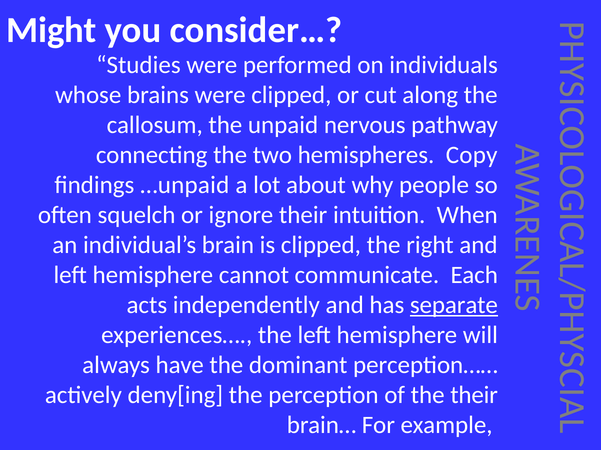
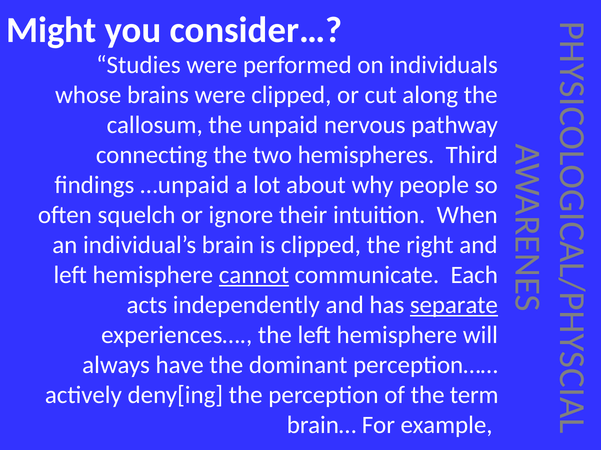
Copy: Copy -> Third
cannot underline: none -> present
the their: their -> term
